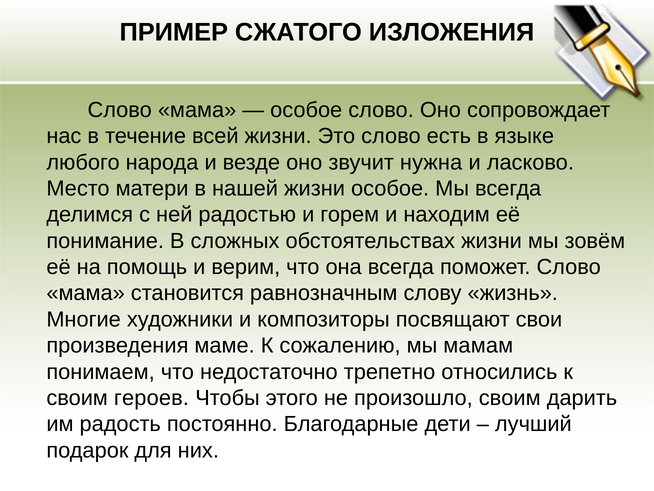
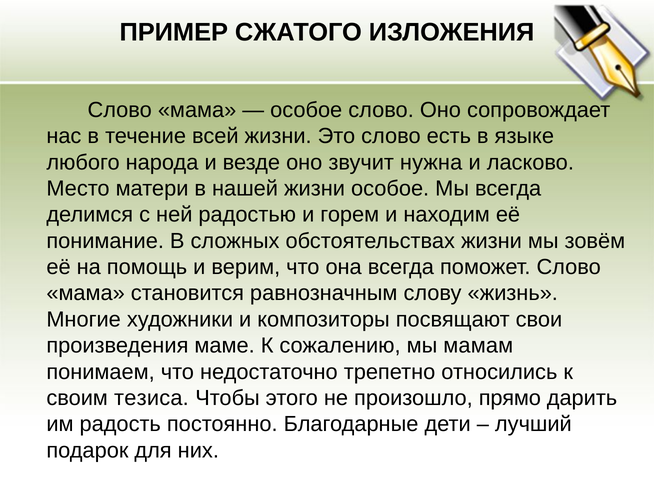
героев: героев -> тезиса
произошло своим: своим -> прямо
